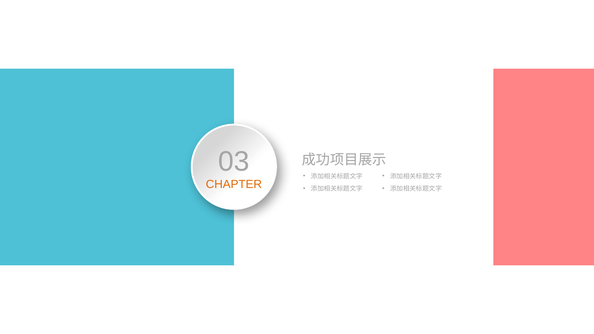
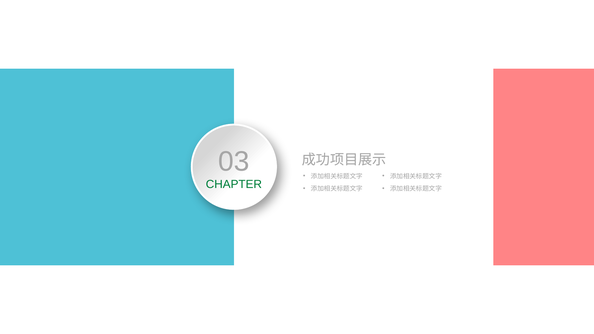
CHAPTER colour: orange -> green
